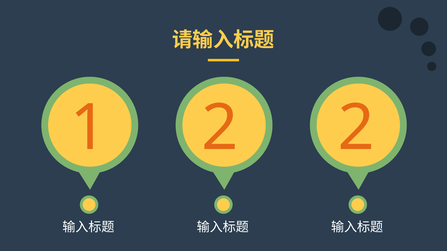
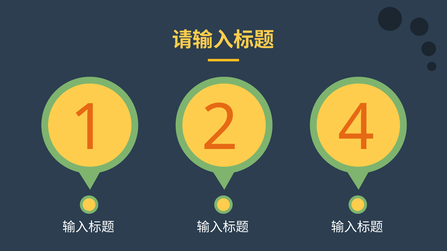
2 2: 2 -> 4
